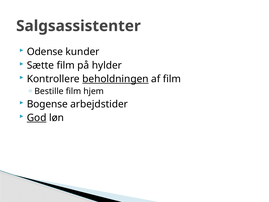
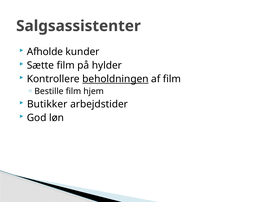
Odense: Odense -> Afholde
Bogense: Bogense -> Butikker
God underline: present -> none
